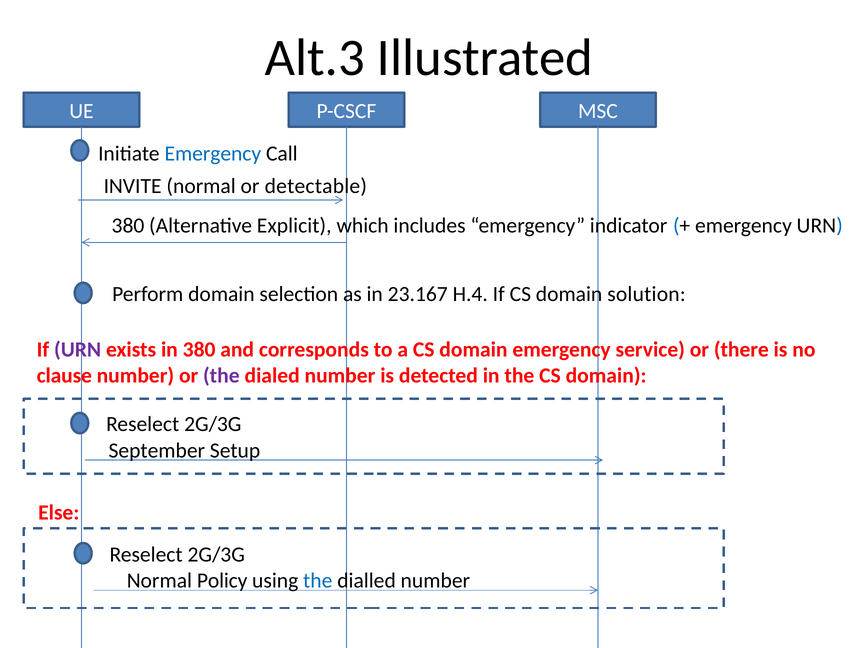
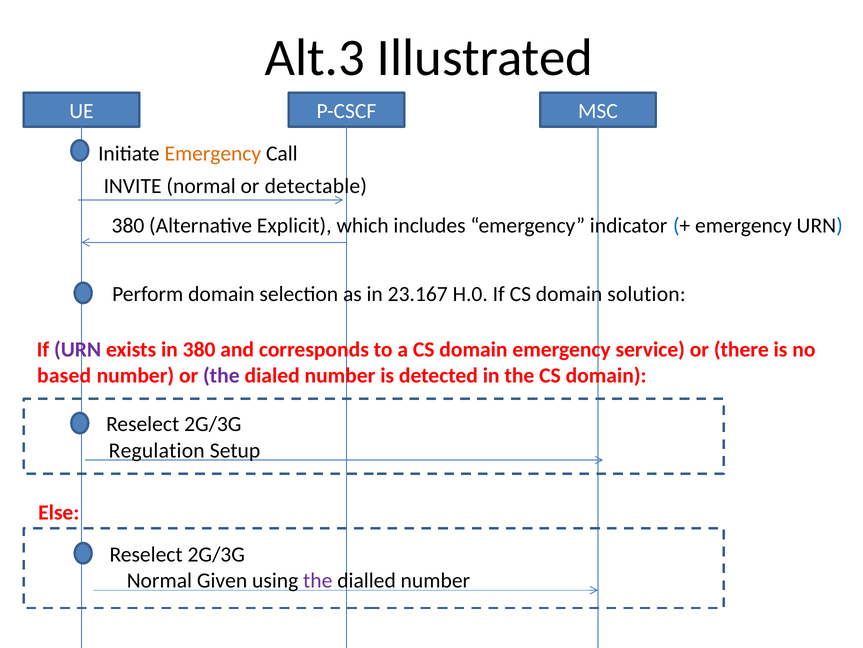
Emergency at (213, 153) colour: blue -> orange
H.4: H.4 -> H.0
clause: clause -> based
September: September -> Regulation
Policy: Policy -> Given
the at (318, 580) colour: blue -> purple
